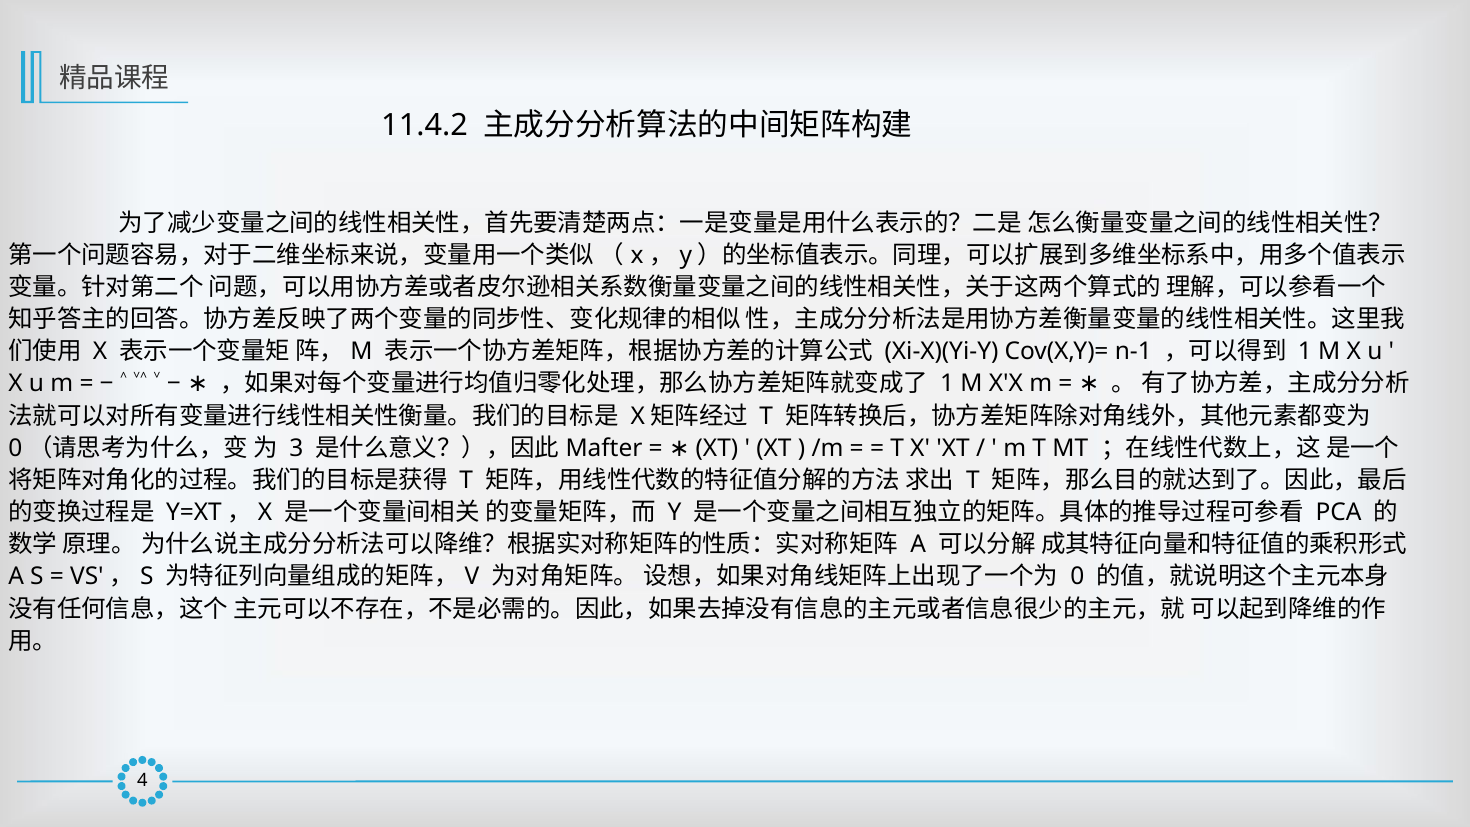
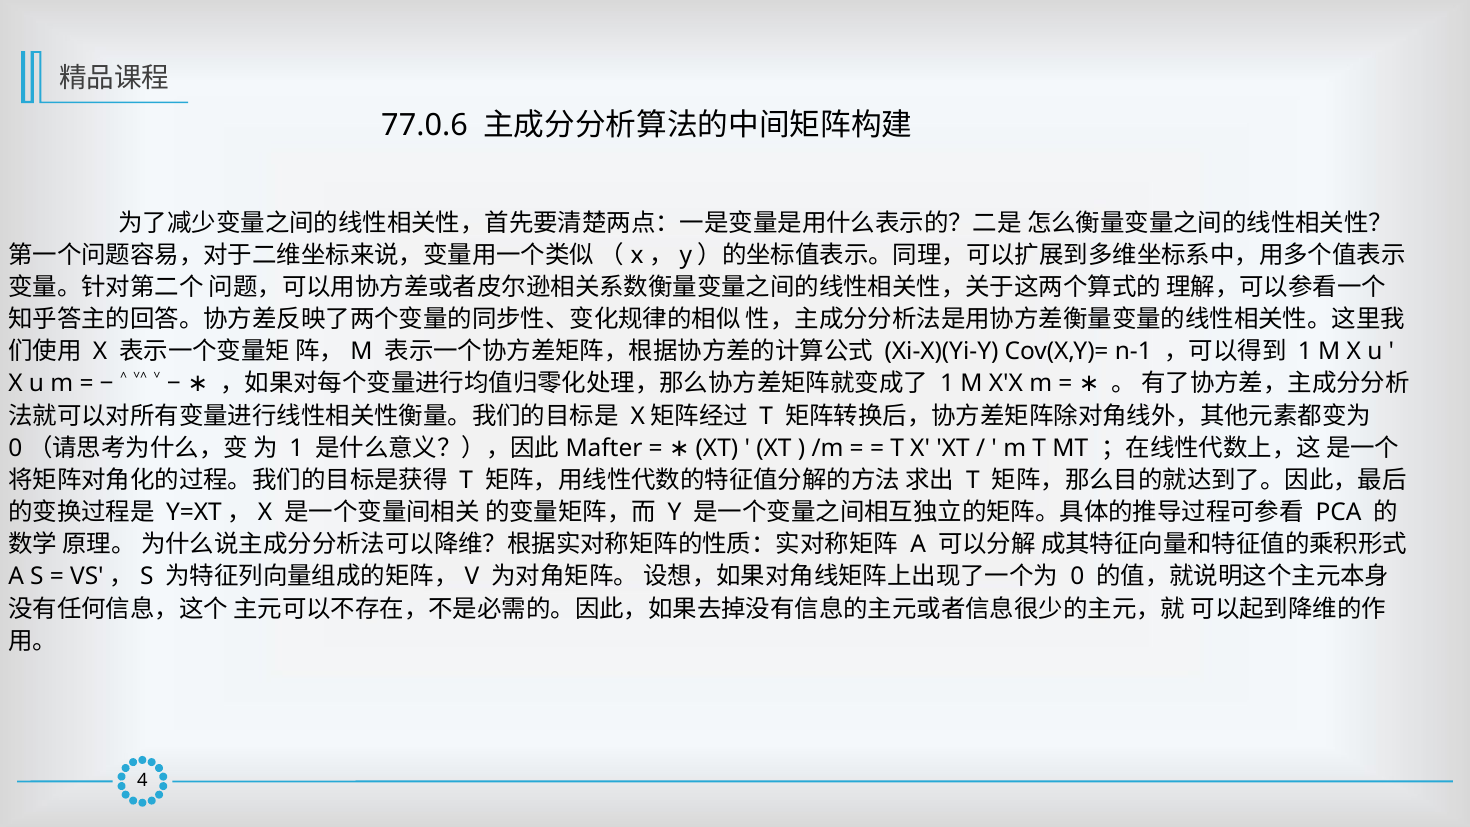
11.4.2: 11.4.2 -> 77.0.6
3 at (296, 448): 3 -> 1
